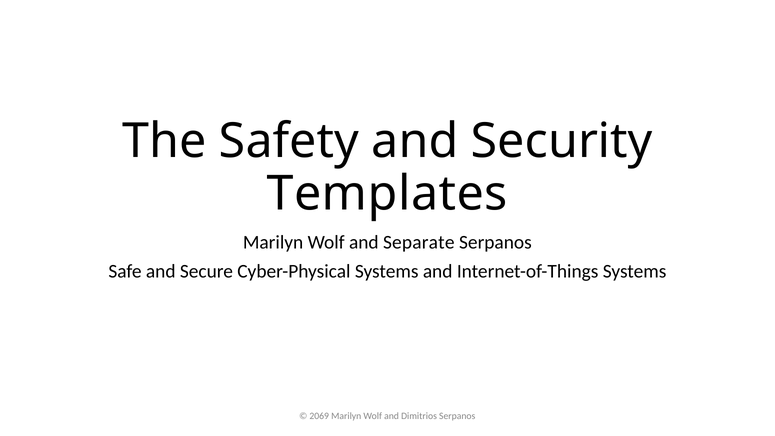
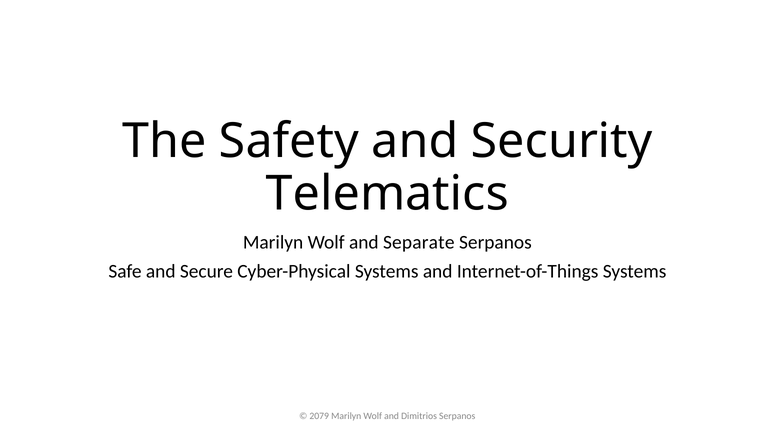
Templates: Templates -> Telematics
2069: 2069 -> 2079
